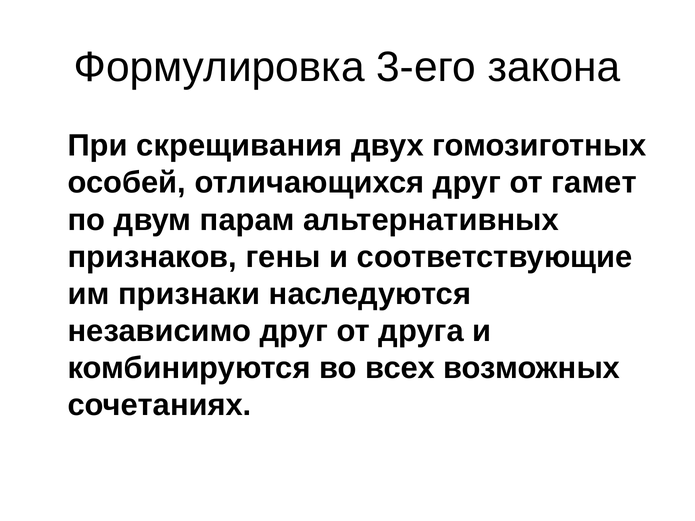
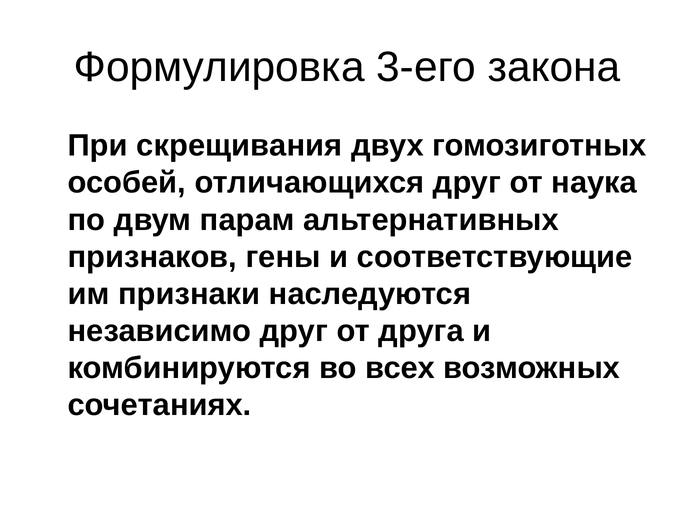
гамет: гамет -> наука
